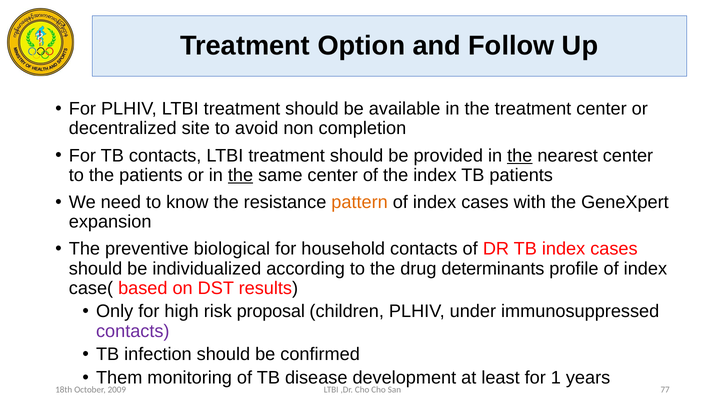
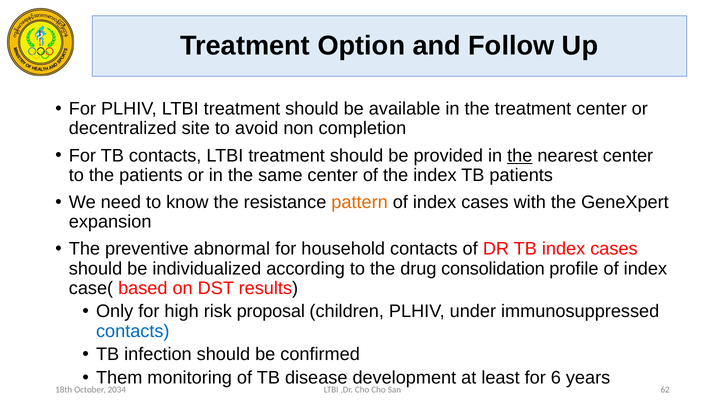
the at (241, 175) underline: present -> none
biological: biological -> abnormal
determinants: determinants -> consolidation
contacts at (133, 331) colour: purple -> blue
1: 1 -> 6
77: 77 -> 62
2009: 2009 -> 2034
